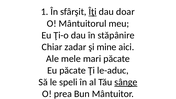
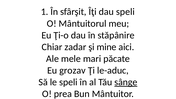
Îţi underline: present -> none
dau doar: doar -> speli
Eu păcate: păcate -> grozav
